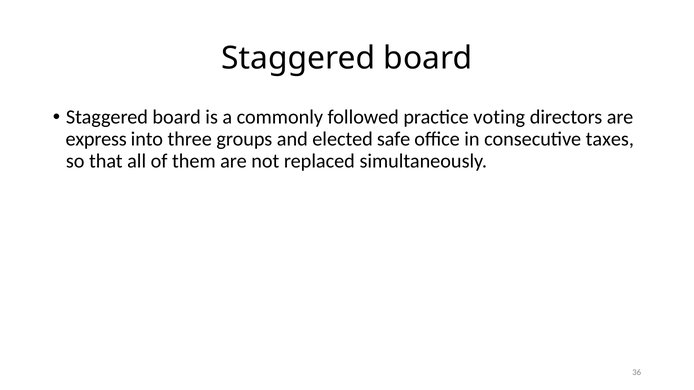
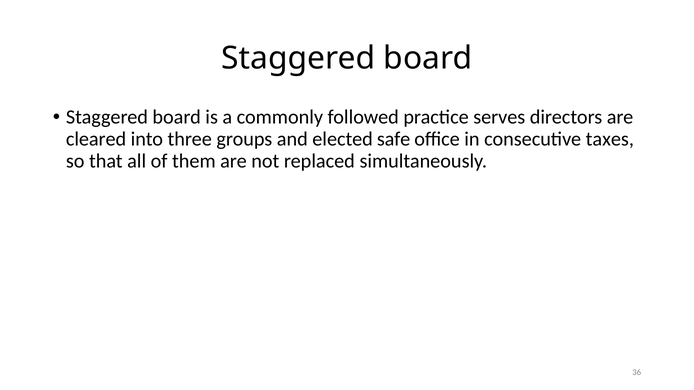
voting: voting -> serves
express: express -> cleared
